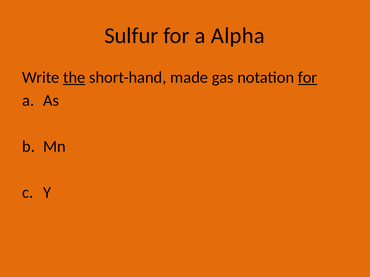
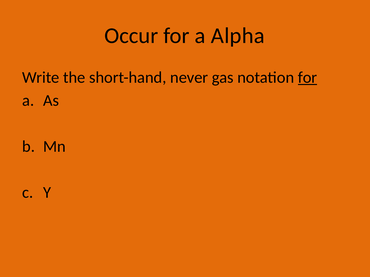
Sulfur: Sulfur -> Occur
the underline: present -> none
made: made -> never
